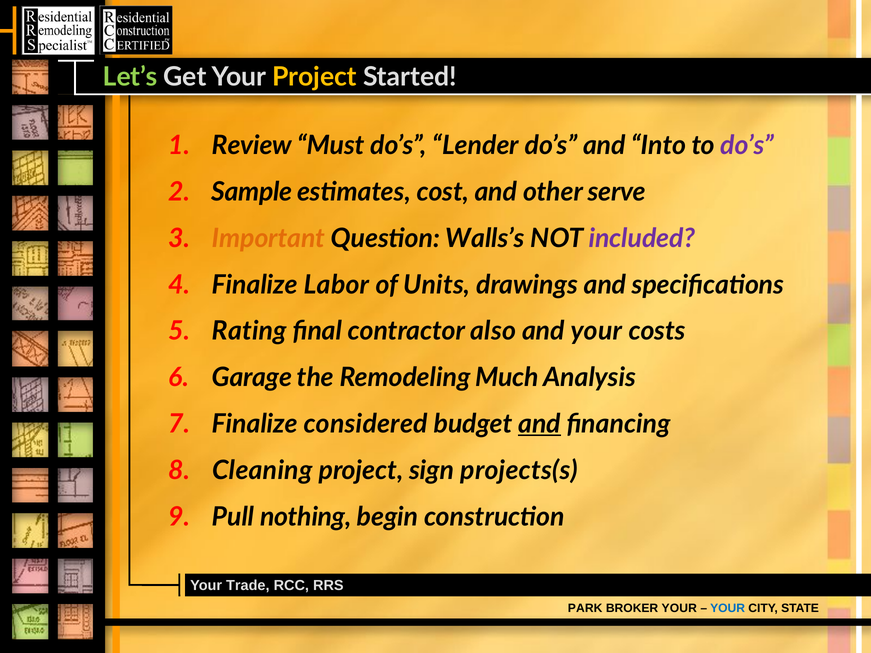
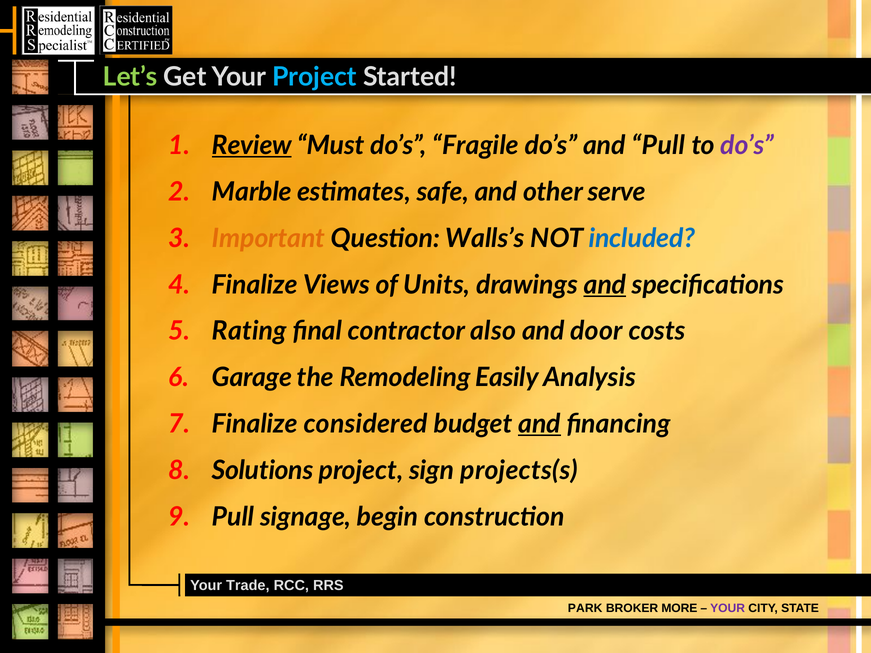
Project at (314, 77) colour: yellow -> light blue
Review underline: none -> present
Lender: Lender -> Fragile
and Into: Into -> Pull
Sample: Sample -> Marble
cost: cost -> safe
included colour: purple -> blue
Labor: Labor -> Views
and at (605, 285) underline: none -> present
and your: your -> door
Much: Much -> Easily
Cleaning: Cleaning -> Solutions
nothing: nothing -> signage
YOUR at (679, 608): YOUR -> MORE
YOUR at (728, 608) colour: blue -> purple
